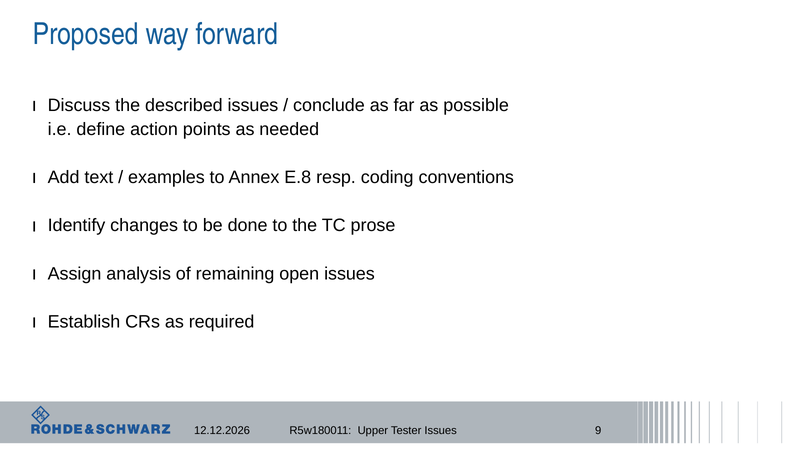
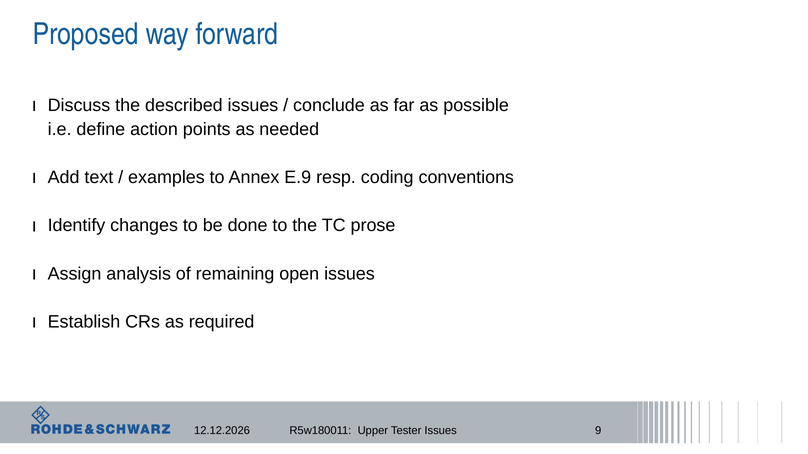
E.8: E.8 -> E.9
